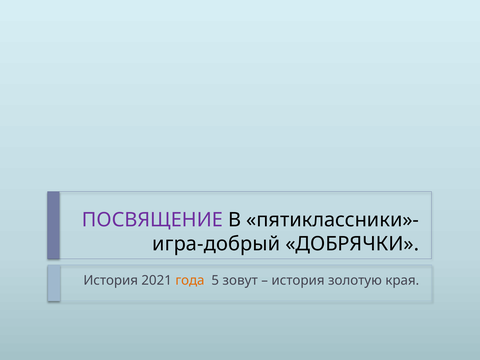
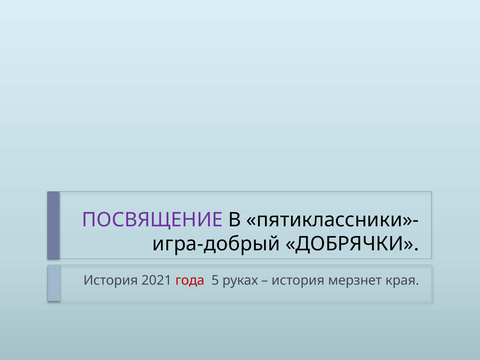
года colour: orange -> red
зовут: зовут -> руках
золотую: золотую -> мерзнет
